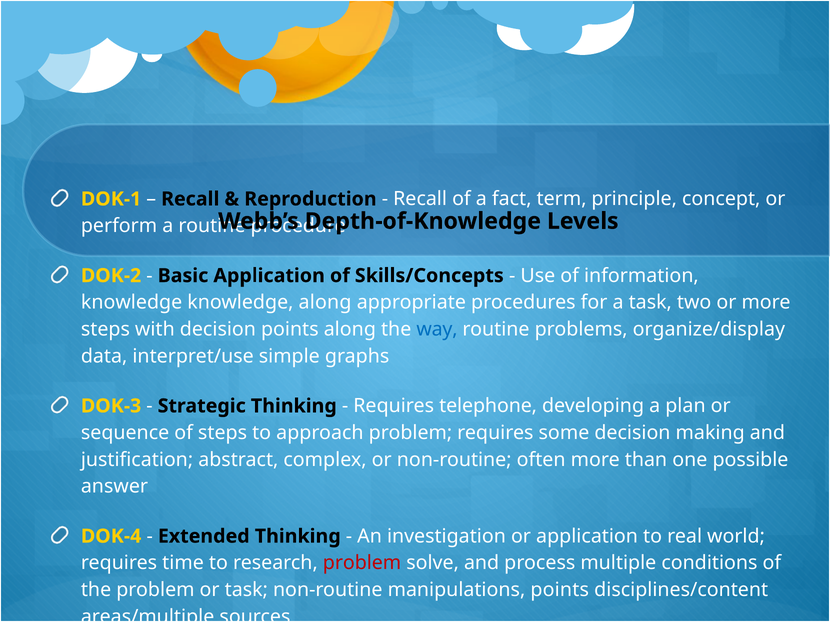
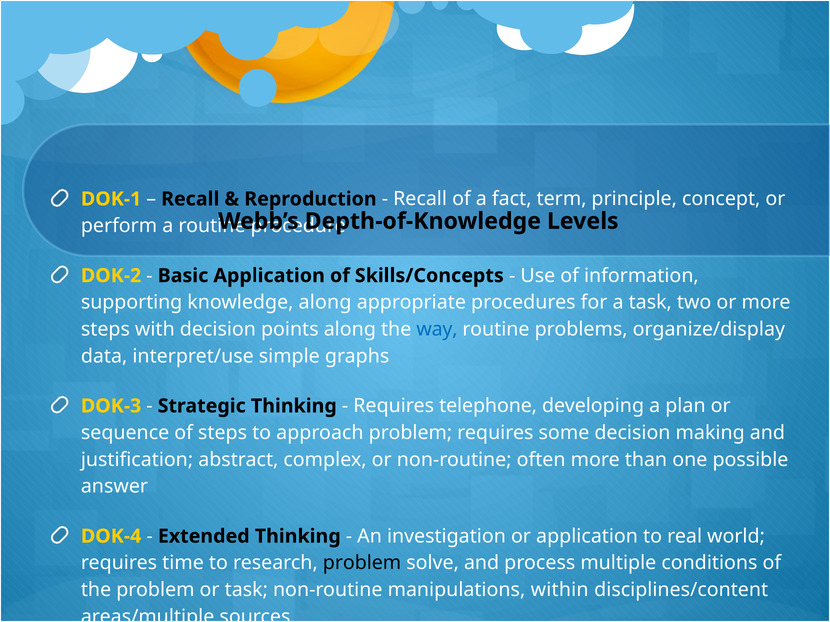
knowledge at (132, 303): knowledge -> supporting
problem at (362, 563) colour: red -> black
manipulations points: points -> within
